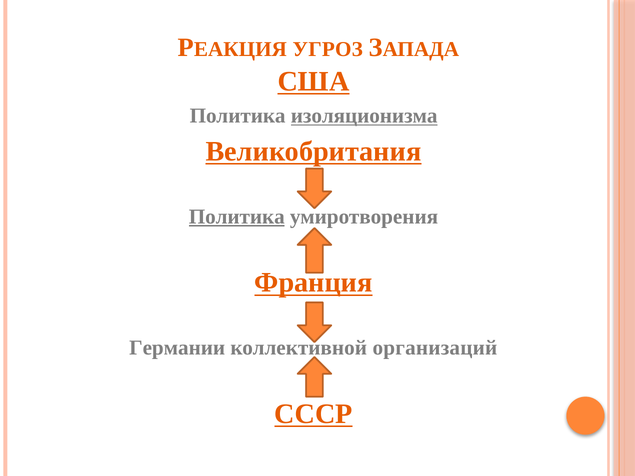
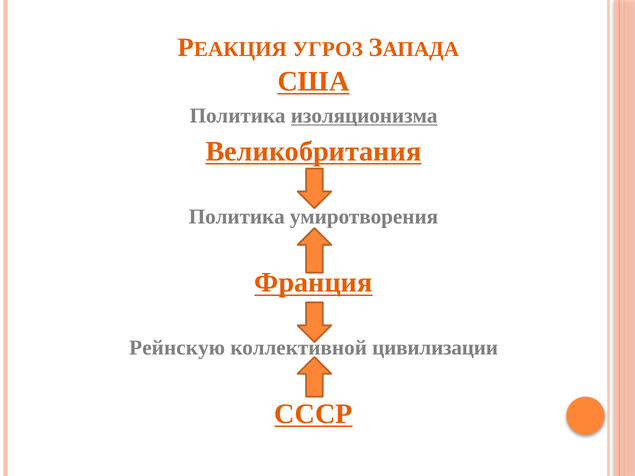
Политика at (237, 217) underline: present -> none
Германии: Германии -> Рейнскую
организаций: организаций -> цивилизации
